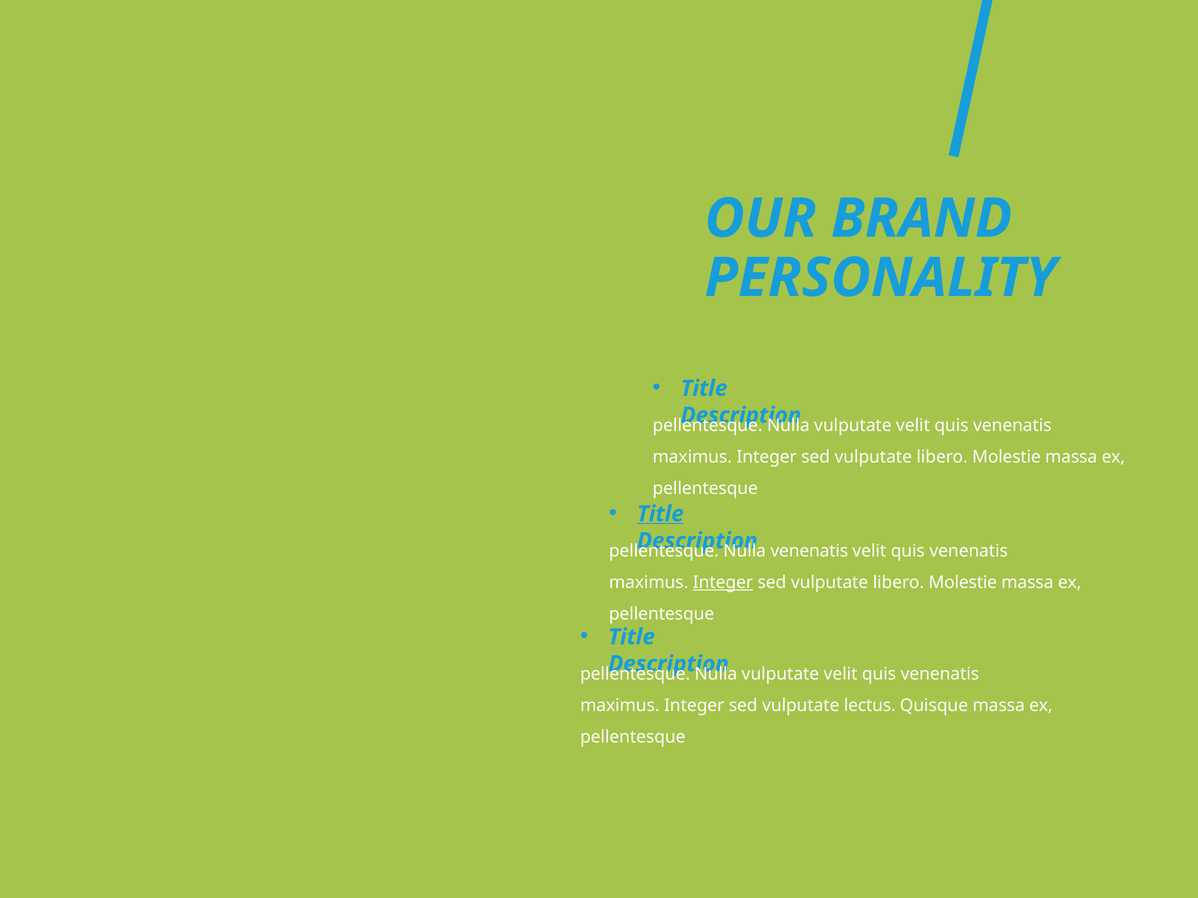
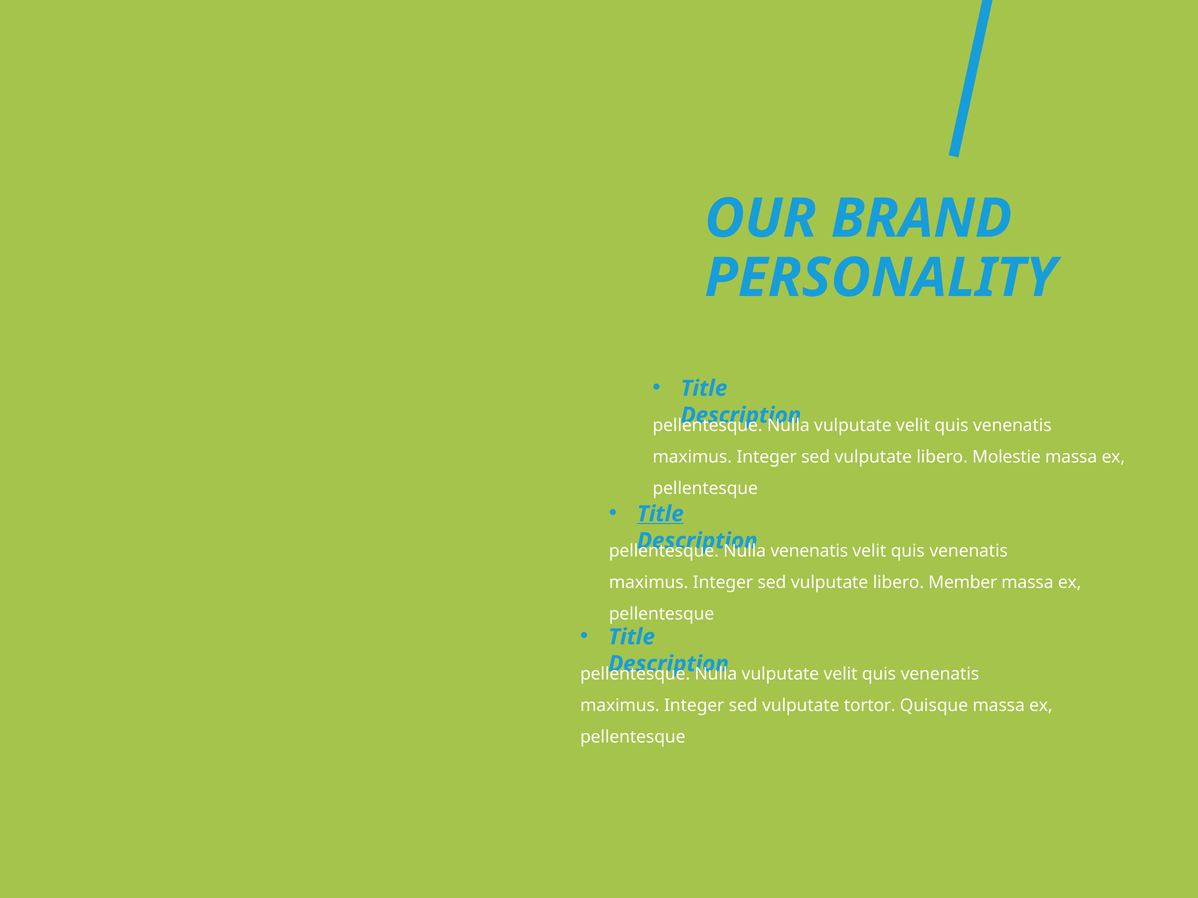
Integer at (723, 583) underline: present -> none
Molestie at (963, 583): Molestie -> Member
lectus: lectus -> tortor
